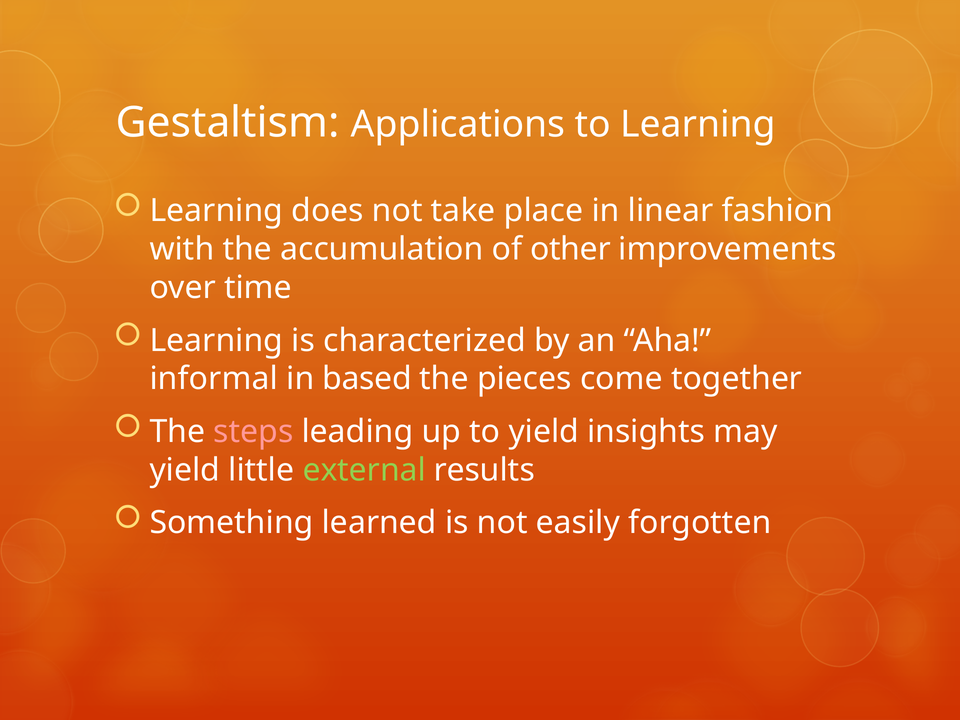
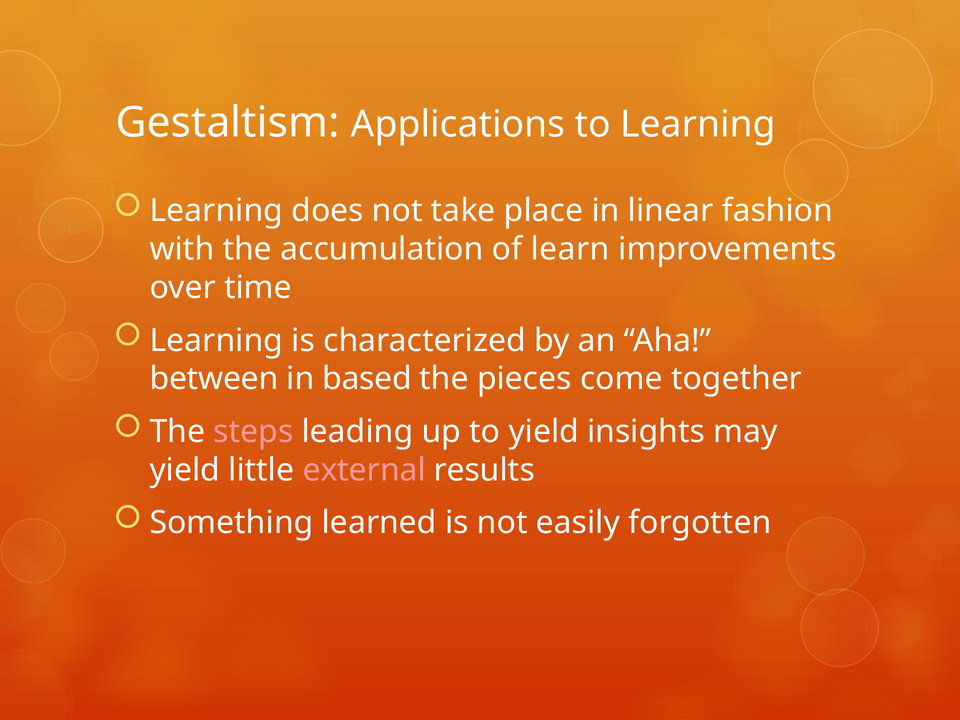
other: other -> learn
informal: informal -> between
external colour: light green -> pink
